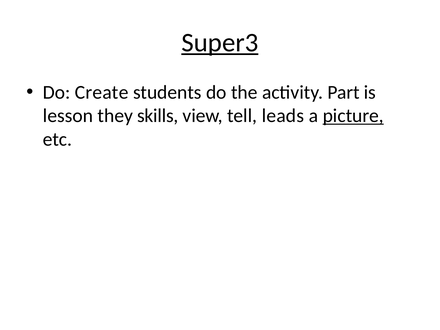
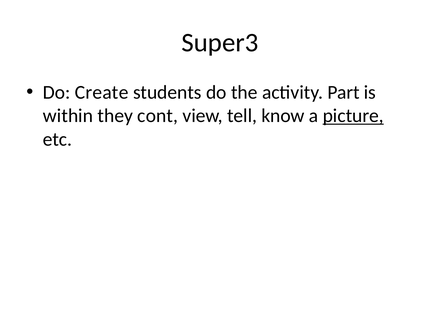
Super3 underline: present -> none
lesson: lesson -> within
skills: skills -> cont
leads: leads -> know
